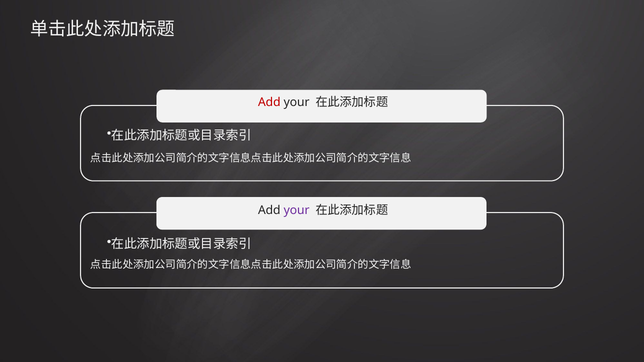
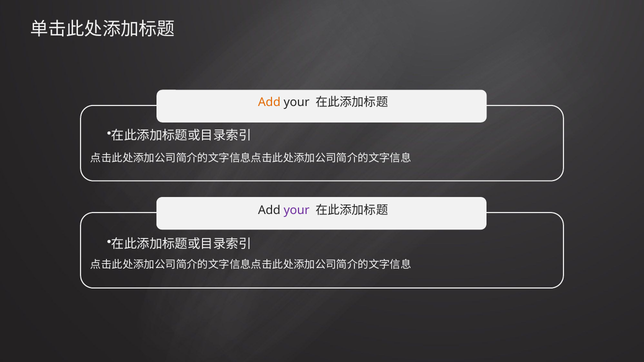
Add at (269, 102) colour: red -> orange
